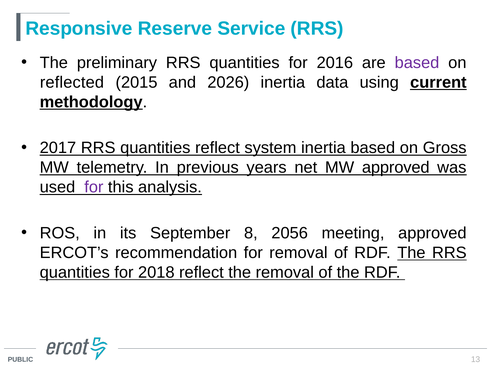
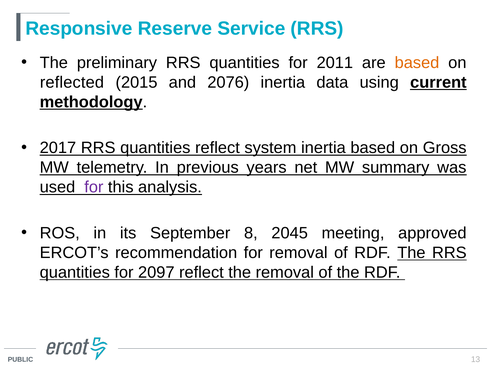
2016: 2016 -> 2011
based at (417, 63) colour: purple -> orange
2026: 2026 -> 2076
MW approved: approved -> summary
2056: 2056 -> 2045
2018: 2018 -> 2097
